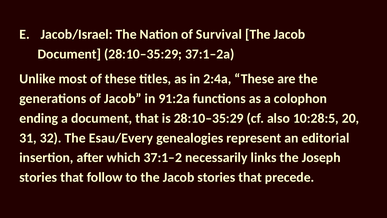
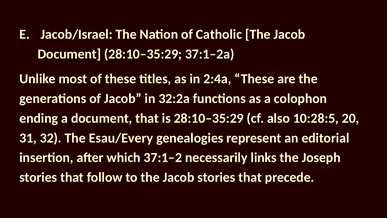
Survival: Survival -> Catholic
91:2a: 91:2a -> 32:2a
